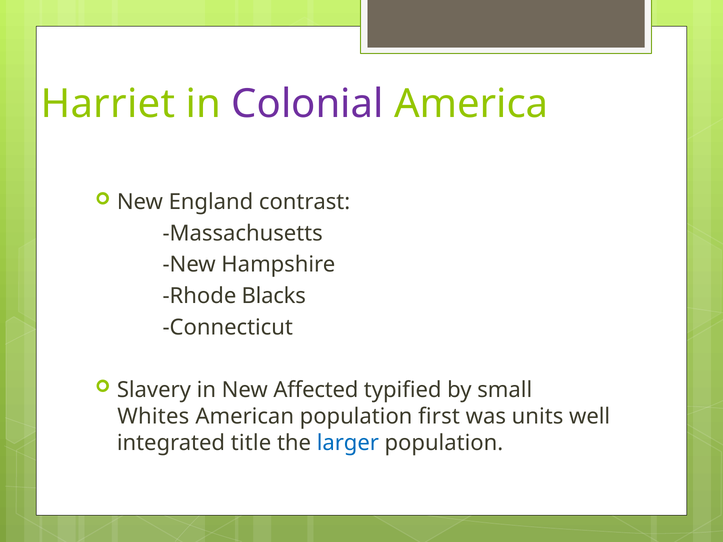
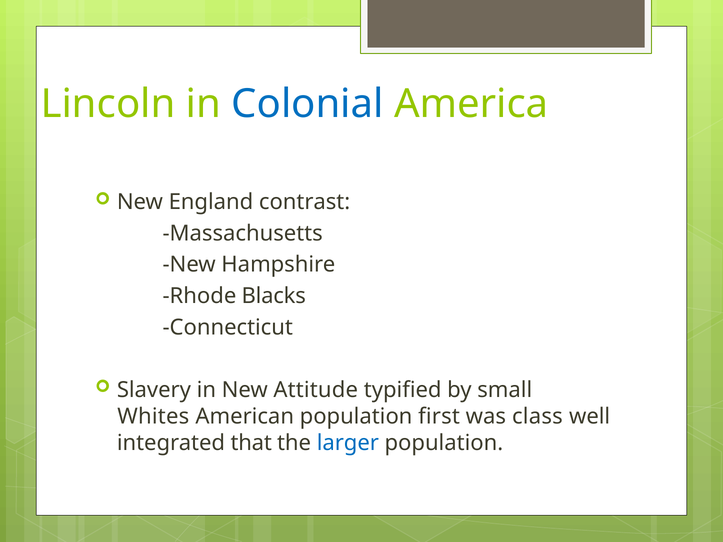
Harriet: Harriet -> Lincoln
Colonial colour: purple -> blue
Affected: Affected -> Attitude
units: units -> class
title: title -> that
